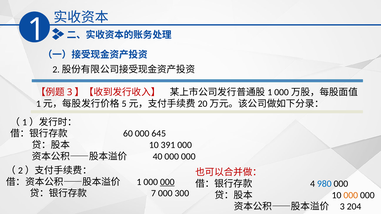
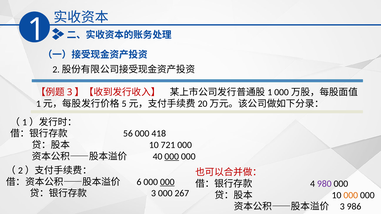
60: 60 -> 56
645: 645 -> 418
391: 391 -> 721
000 at (172, 157) underline: none -> present
1 at (139, 182): 1 -> 6
980 colour: blue -> purple
7 at (154, 194): 7 -> 3
300: 300 -> 267
204: 204 -> 986
